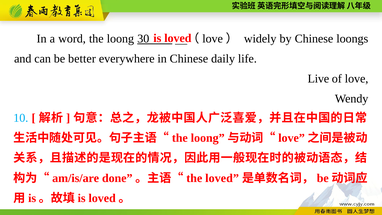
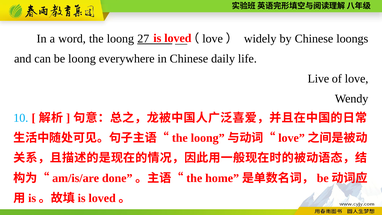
30: 30 -> 27
be better: better -> loong
the loved: loved -> home
